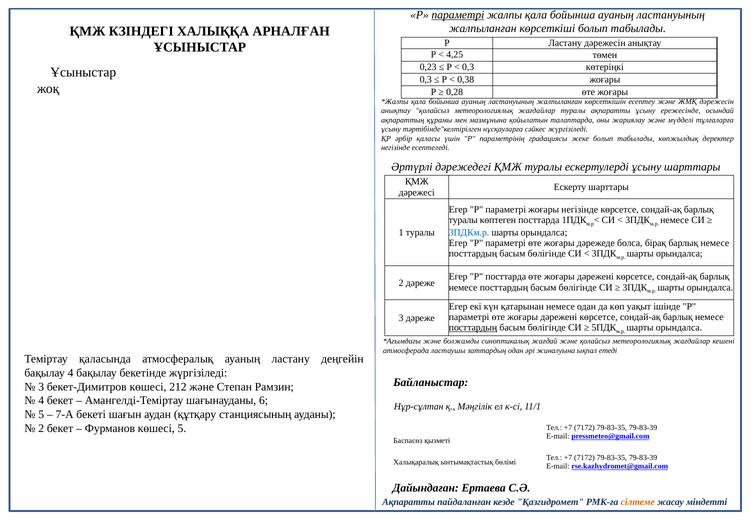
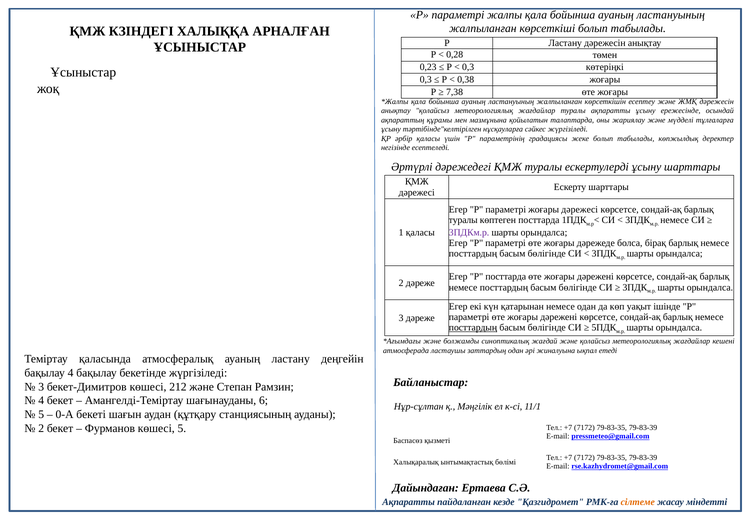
параметрі at (458, 15) underline: present -> none
4,25: 4,25 -> 0,28
0,28: 0,28 -> 7,38
жоғары негізінде: негізінде -> дәрежесі
1 туралы: туралы -> қаласы
3ПДКм.р colour: blue -> purple
7-А: 7-А -> 0-А
